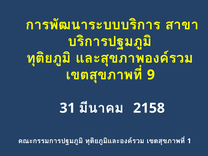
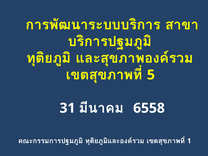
9: 9 -> 5
2158: 2158 -> 6558
